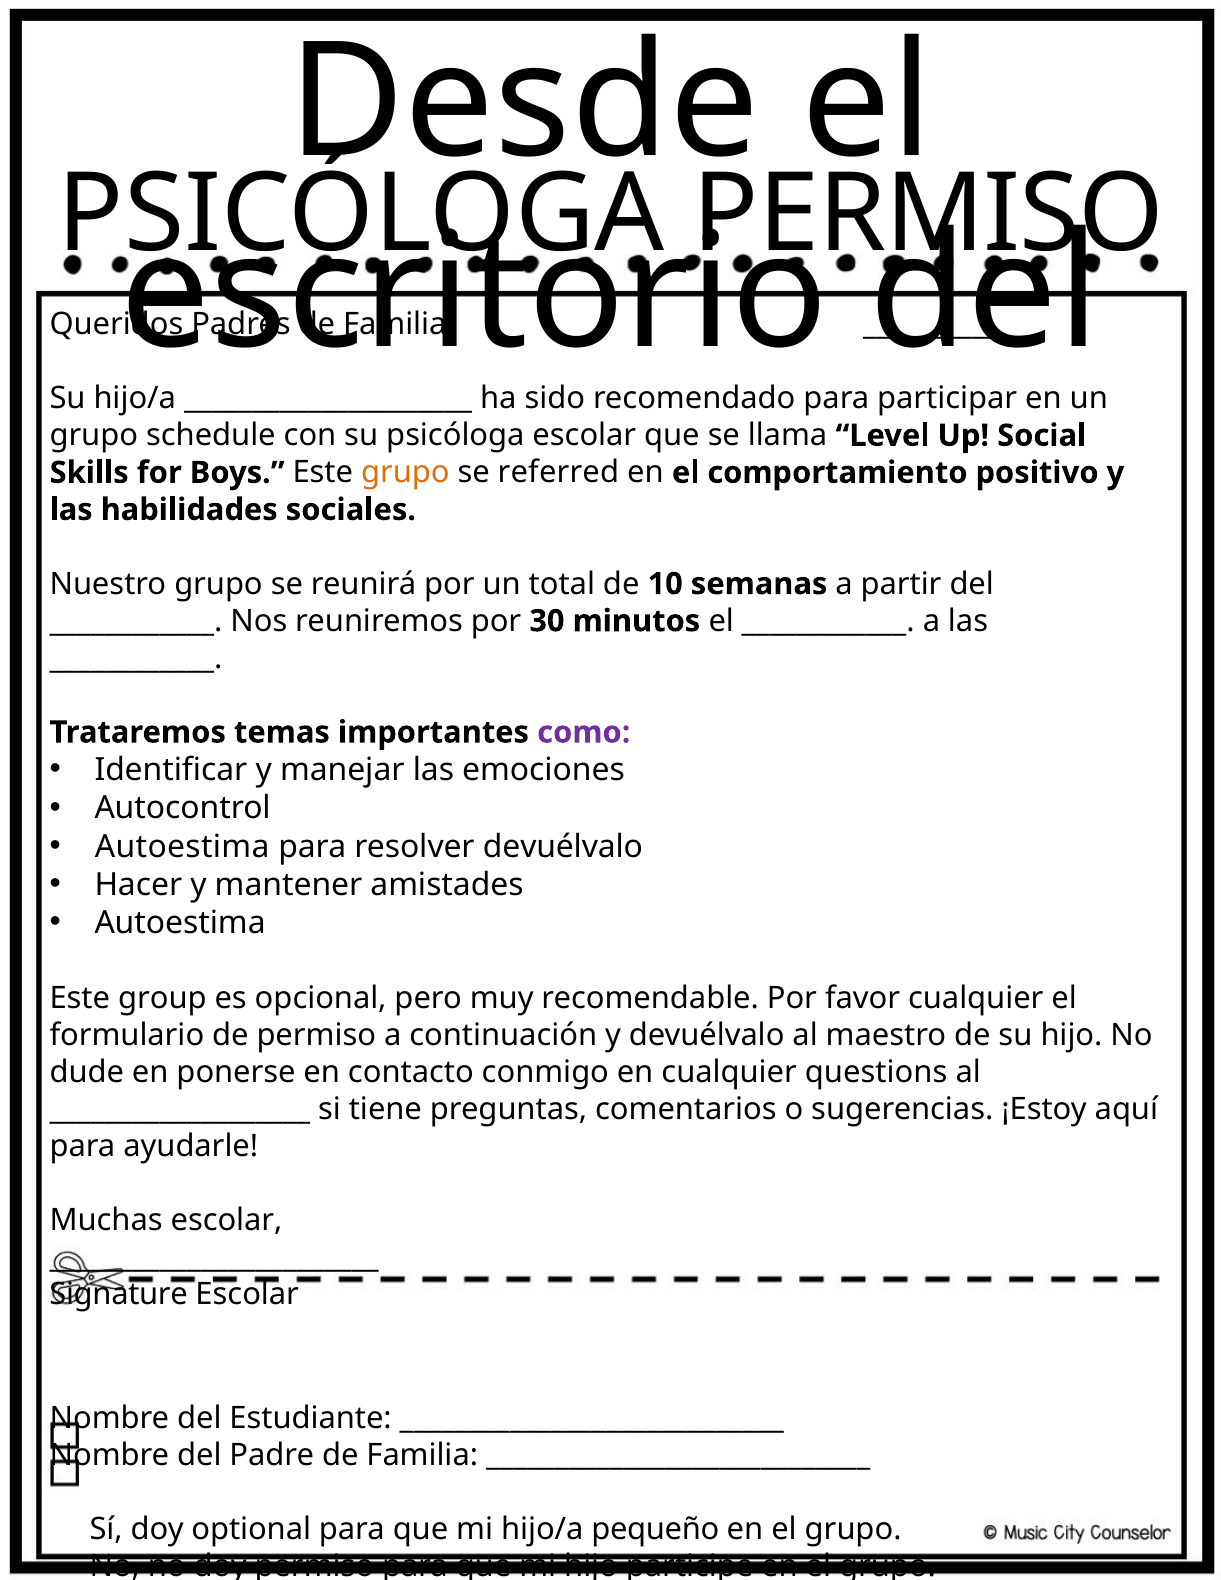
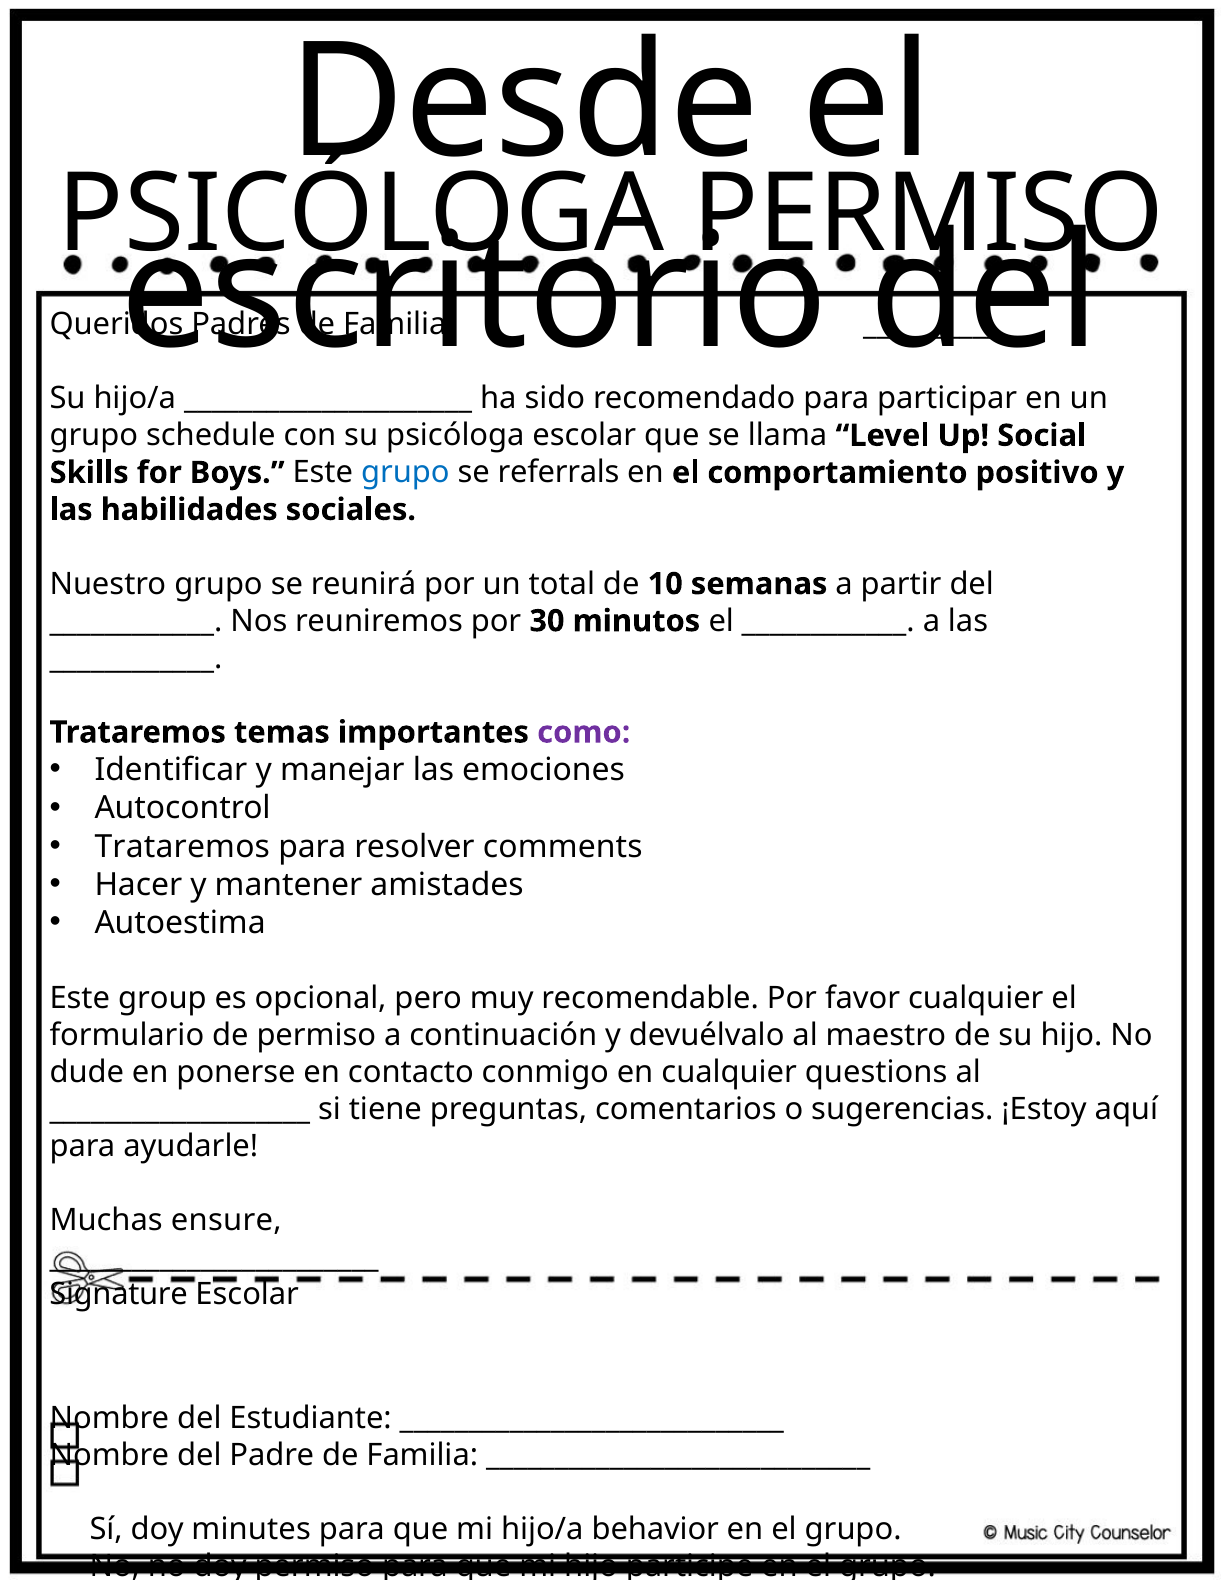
grupo at (405, 473) colour: orange -> blue
referred: referred -> referrals
Autoestima at (182, 847): Autoestima -> Trataremos
resolver devuélvalo: devuélvalo -> comments
Muchas escolar: escolar -> ensure
optional: optional -> minutes
pequeño: pequeño -> behavior
